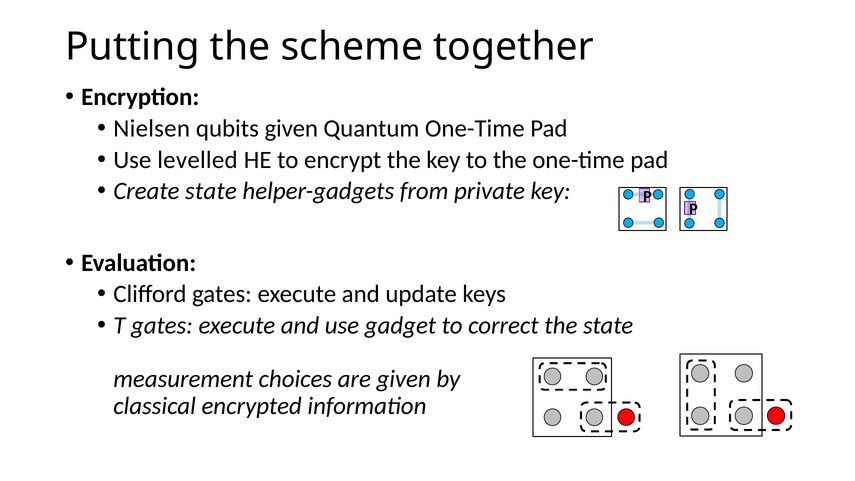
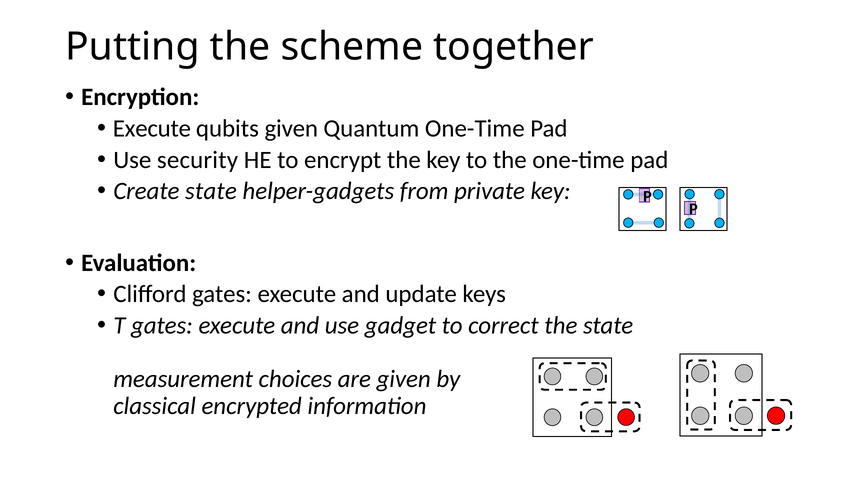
Nielsen at (152, 129): Nielsen -> Execute
levelled: levelled -> security
